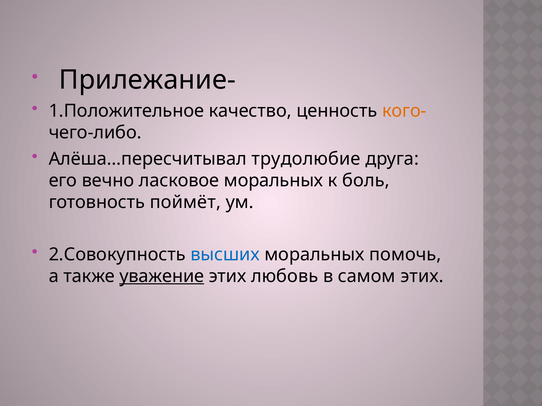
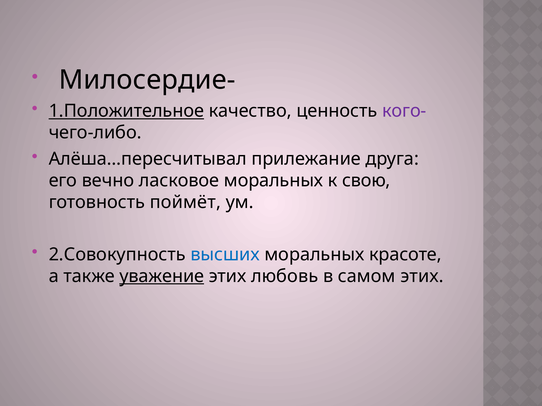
Прилежание-: Прилежание- -> Милосердие-
1.Положительное underline: none -> present
кого- colour: orange -> purple
трудолюбие: трудолюбие -> прилежание
боль: боль -> свою
помочь: помочь -> красоте
